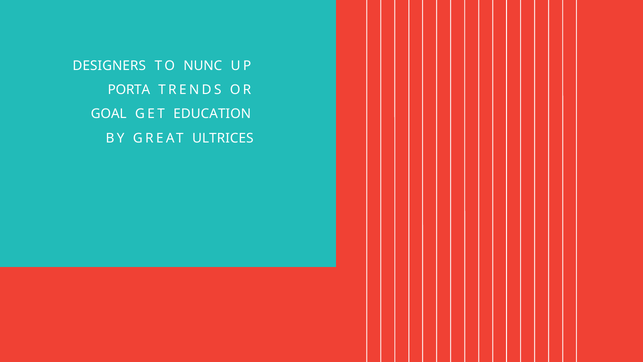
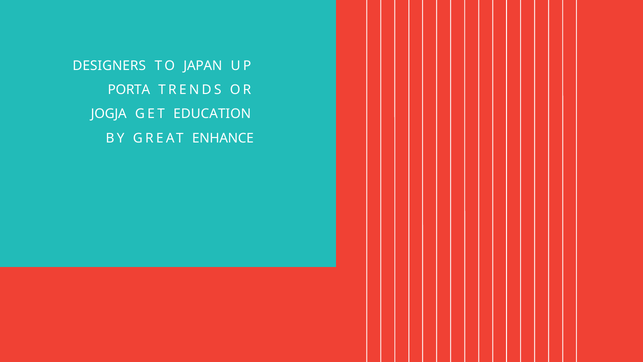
NUNC: NUNC -> JAPAN
GOAL: GOAL -> JOGJA
ULTRICES: ULTRICES -> ENHANCE
